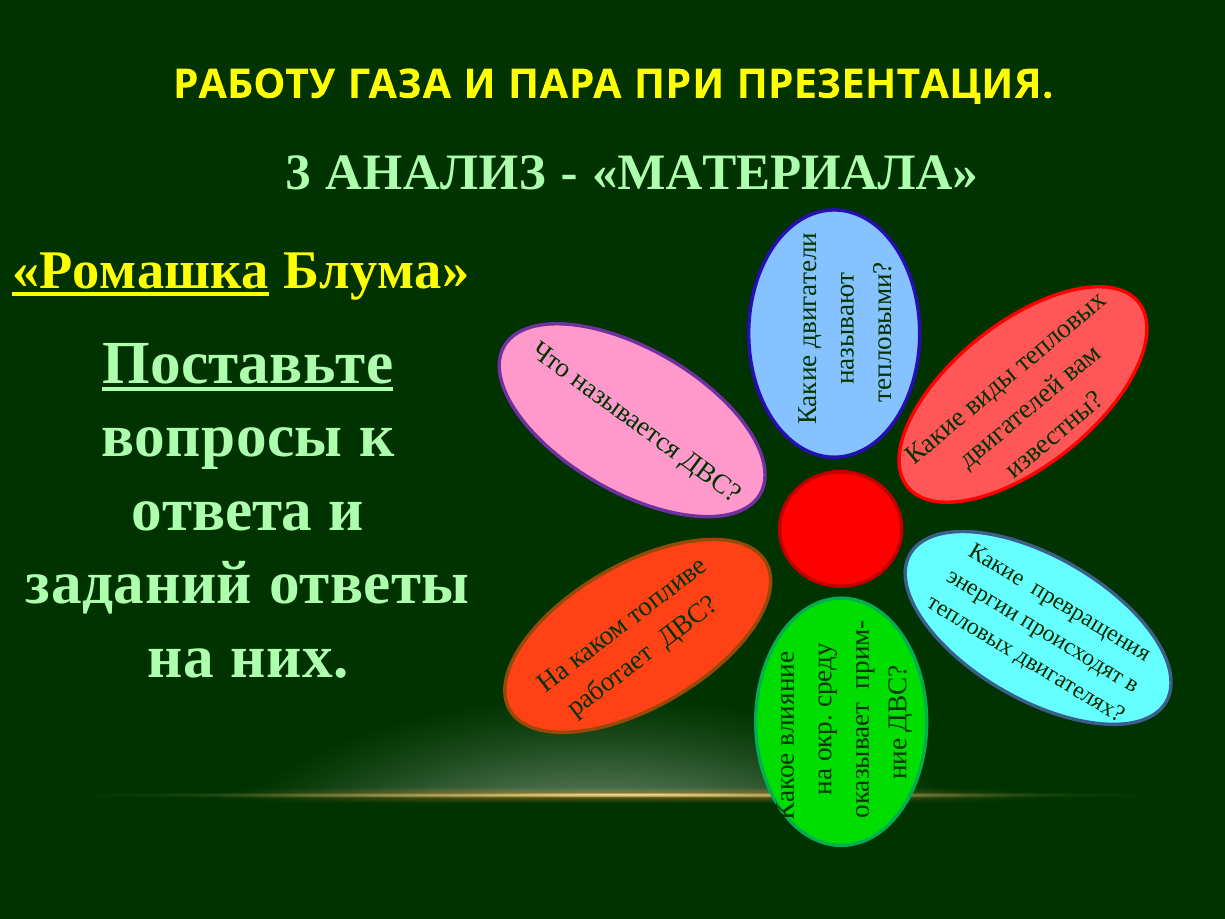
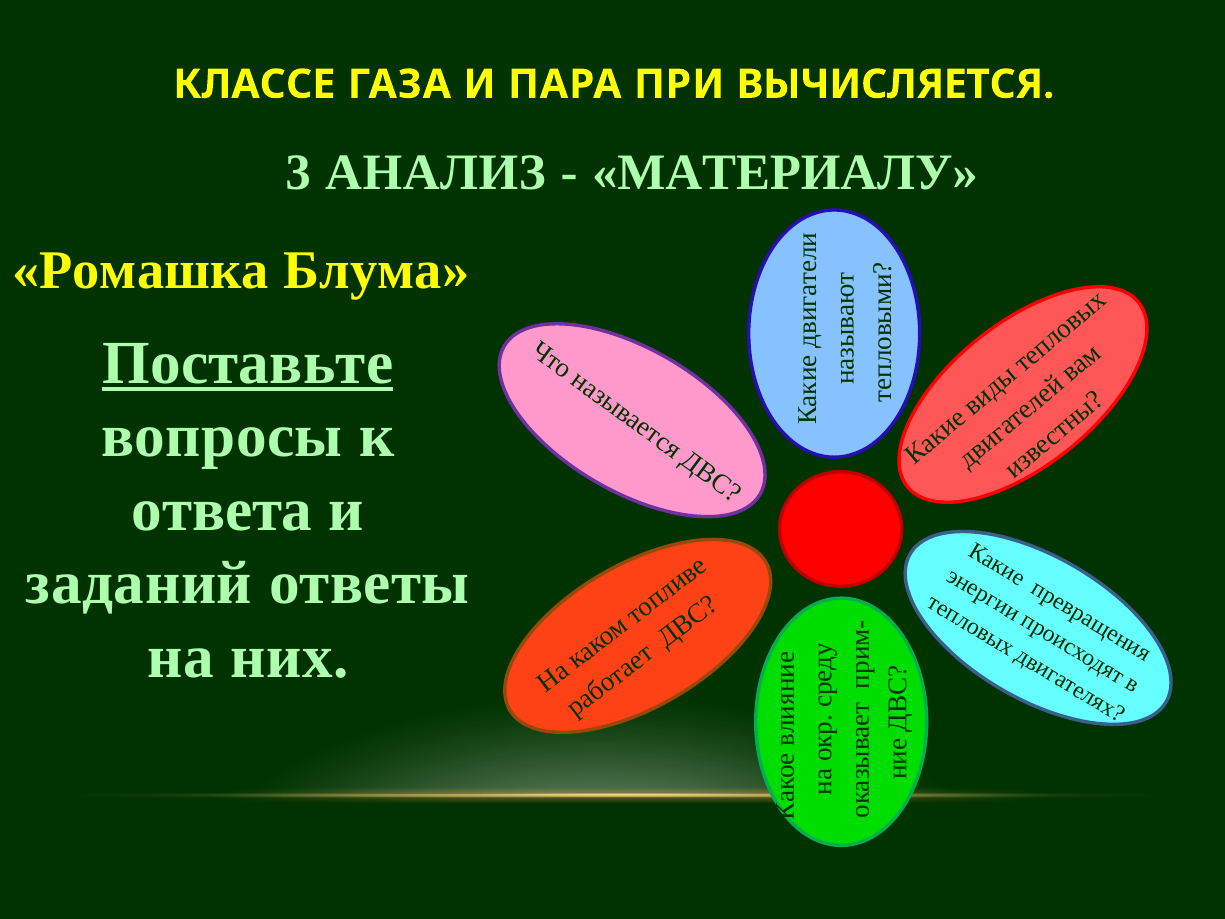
РАБОТУ: РАБОТУ -> КЛАССЕ
ПРЕЗЕНТАЦИЯ: ПРЕЗЕНТАЦИЯ -> ВЫЧИСЛЯЕТСЯ
МАТЕРИАЛА: МАТЕРИАЛА -> МАТЕРИАЛУ
Ромашка underline: present -> none
